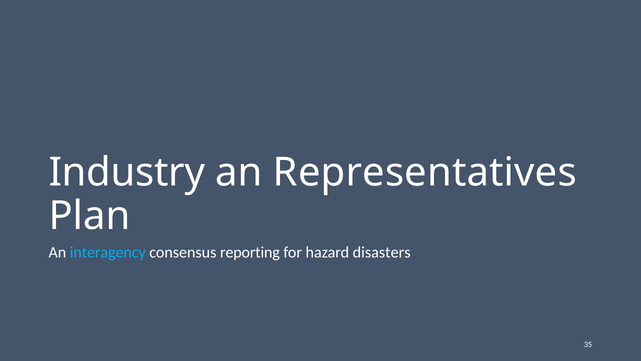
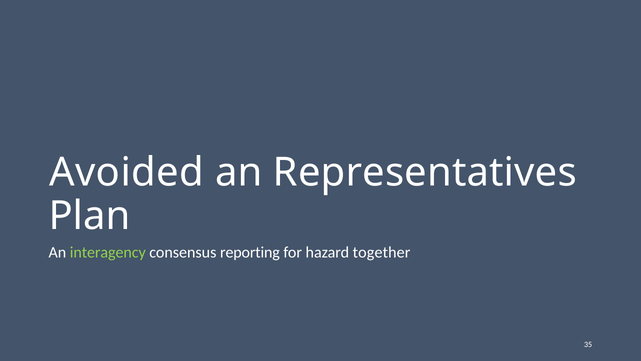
Industry: Industry -> Avoided
interagency colour: light blue -> light green
disasters: disasters -> together
